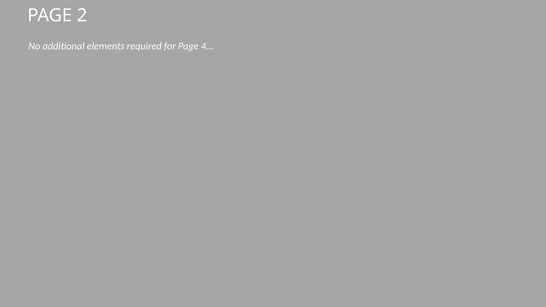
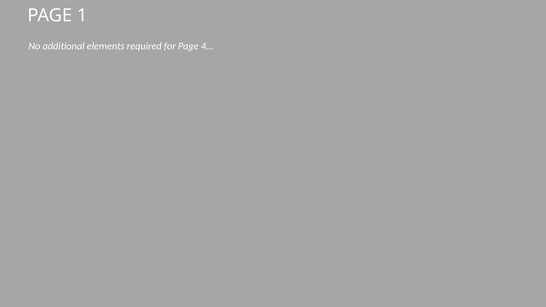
2: 2 -> 1
